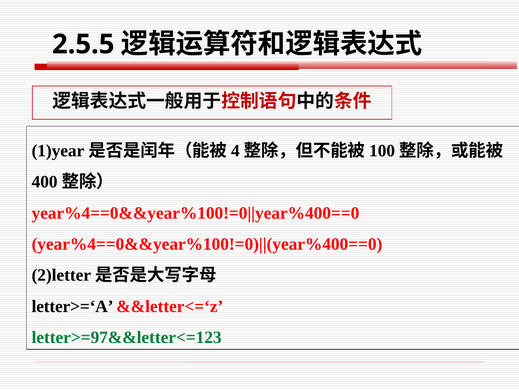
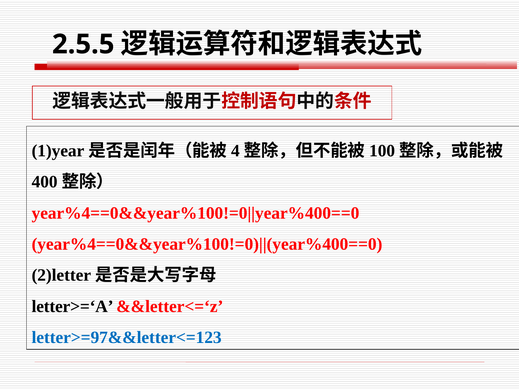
letter>=97&&letter<=123 colour: green -> blue
